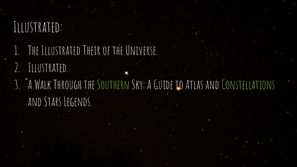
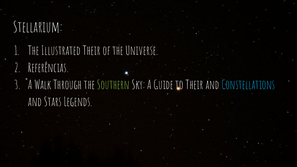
Illustrated at (38, 27): Illustrated -> Stellarium
Illustrated at (48, 68): Illustrated -> Referências
to Atlas: Atlas -> Their
Constellations colour: light green -> light blue
